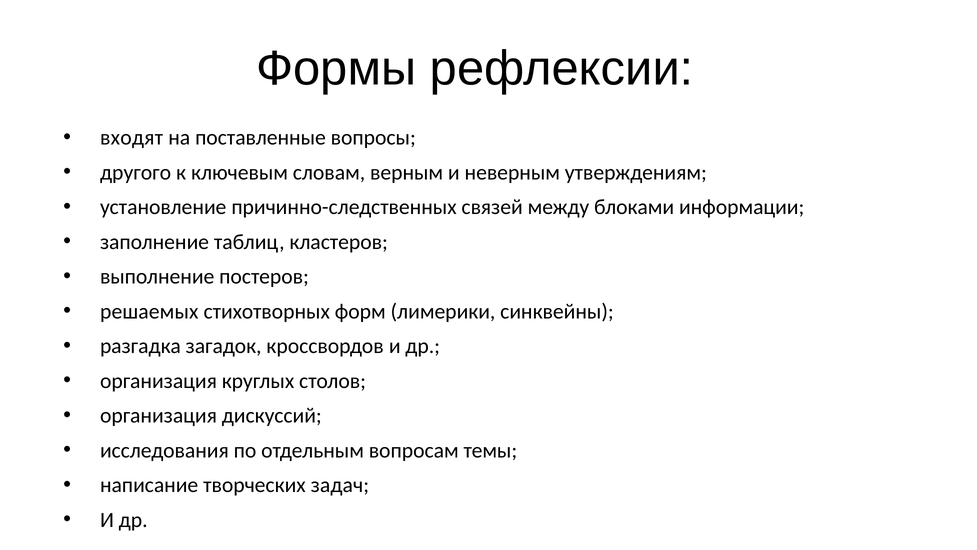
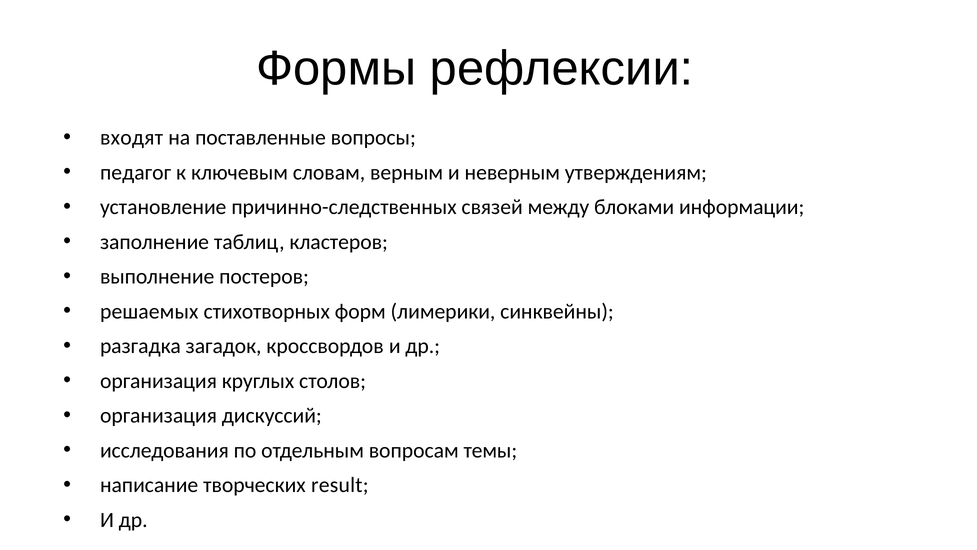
другого: другого -> педагог
задач: задач -> result
